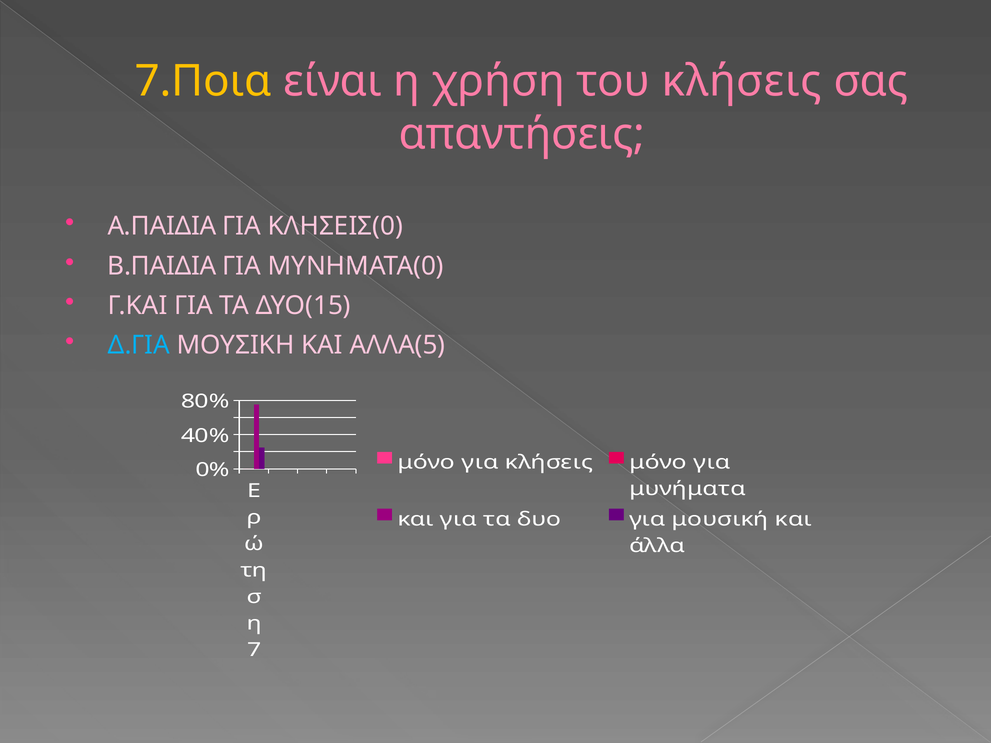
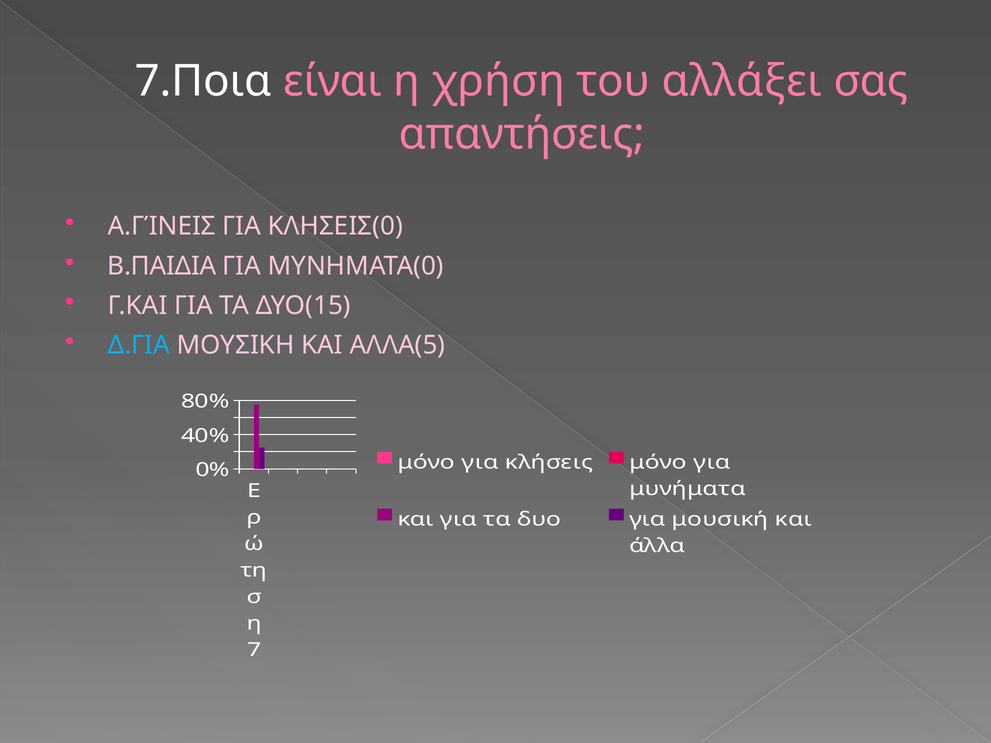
7.Ποια colour: yellow -> white
του κλήσεις: κλήσεις -> αλλάξει
Α.ΠΑΙΔΙΑ: Α.ΠΑΙΔΙΑ -> Α.ΓΊΝΕΙΣ
